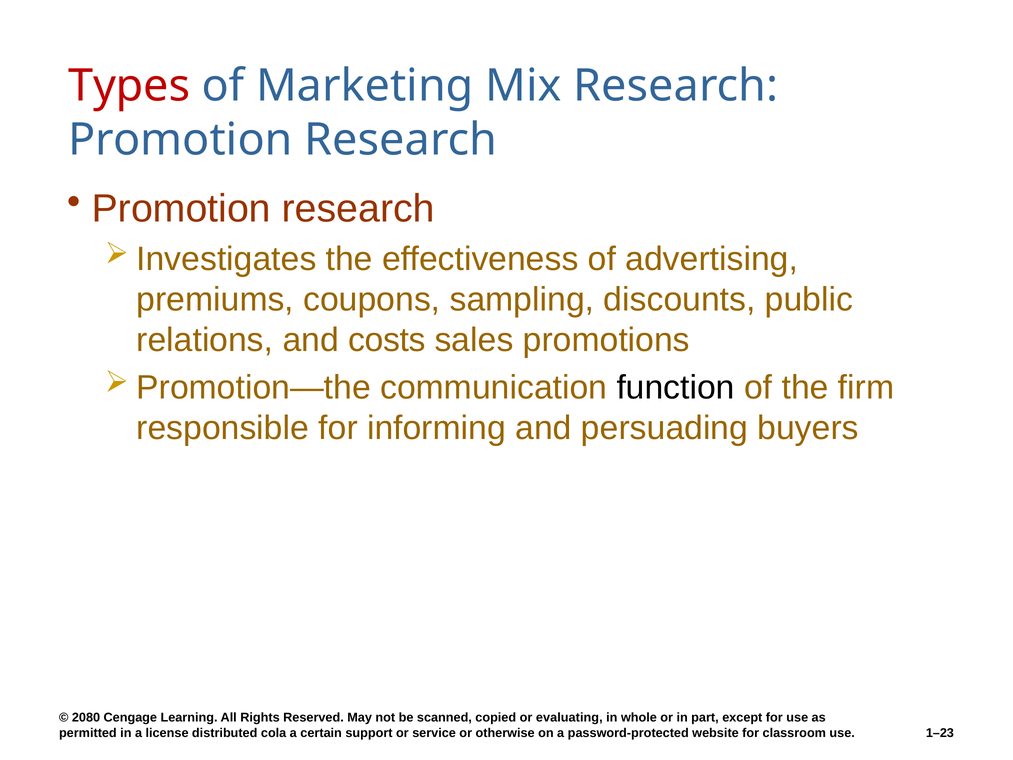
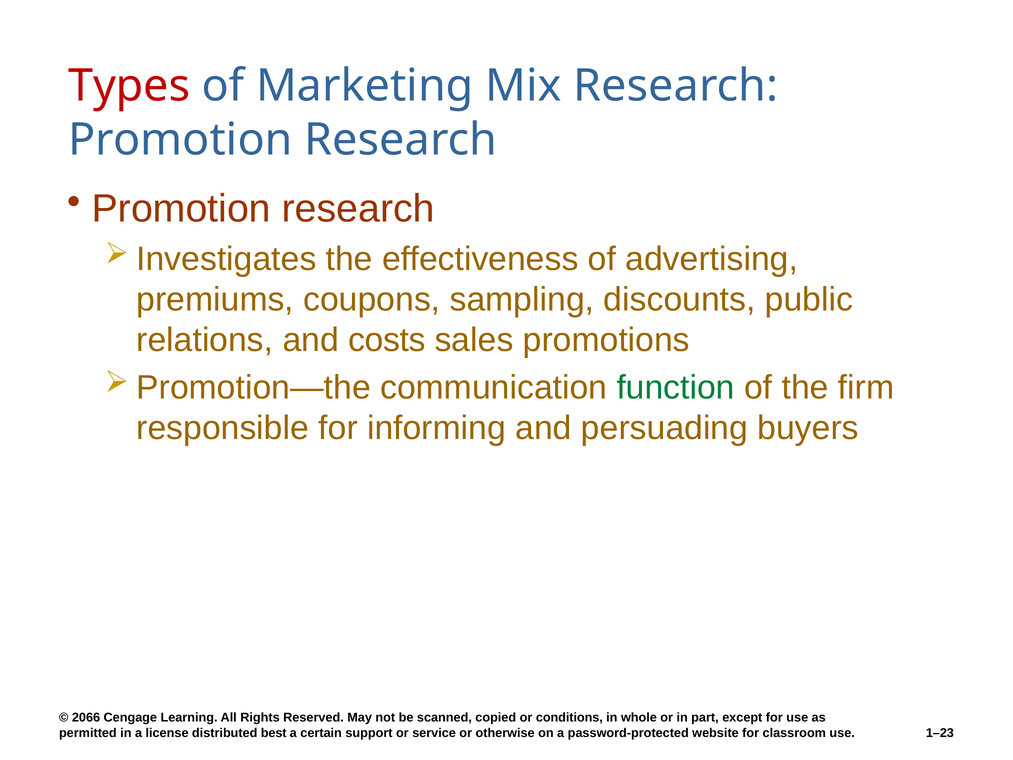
function colour: black -> green
2080: 2080 -> 2066
evaluating: evaluating -> conditions
cola: cola -> best
